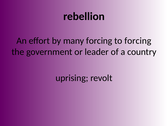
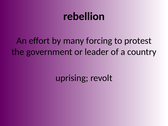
to forcing: forcing -> protest
